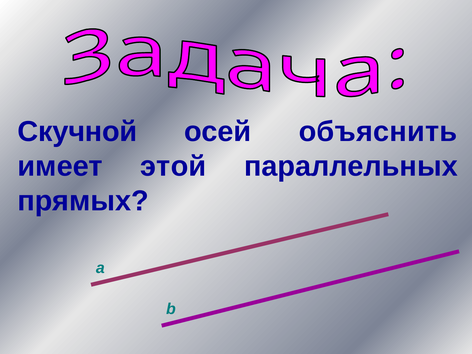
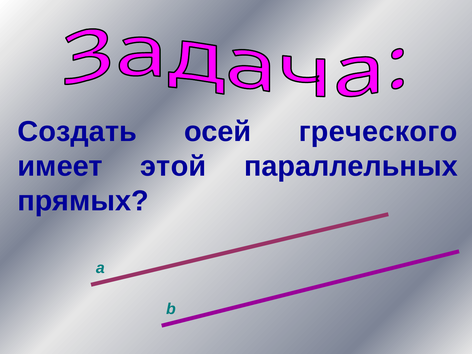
Скучной: Скучной -> Создать
объяснить: объяснить -> греческого
